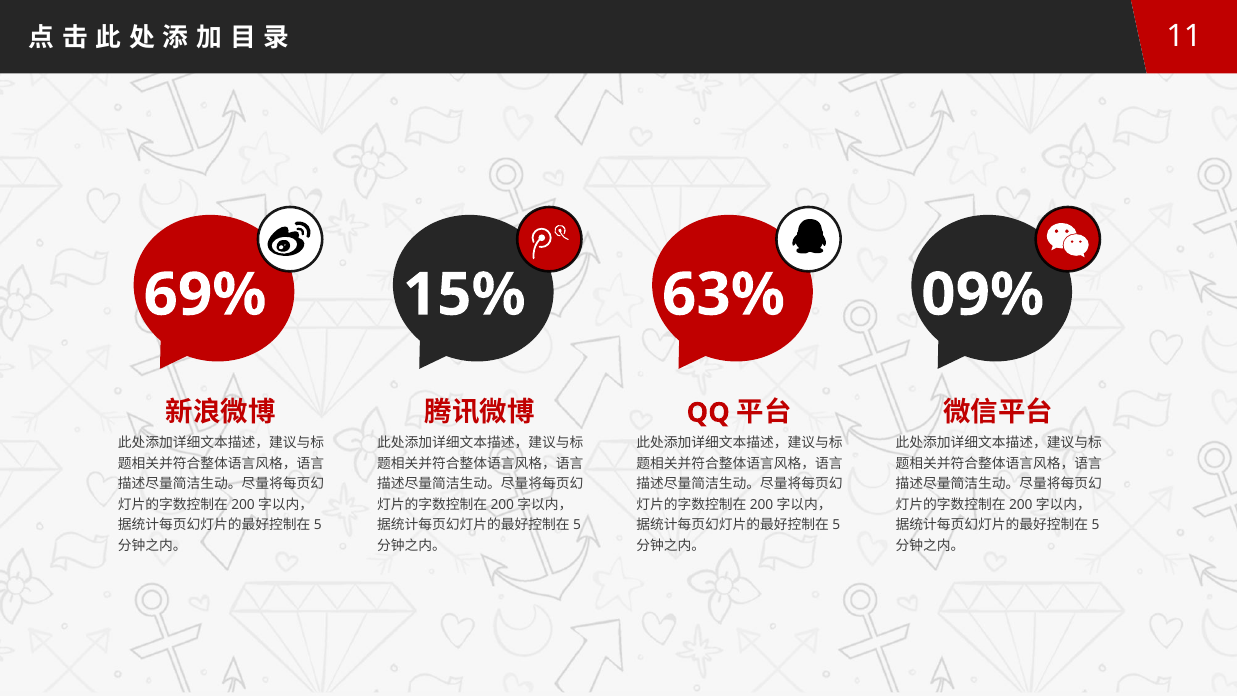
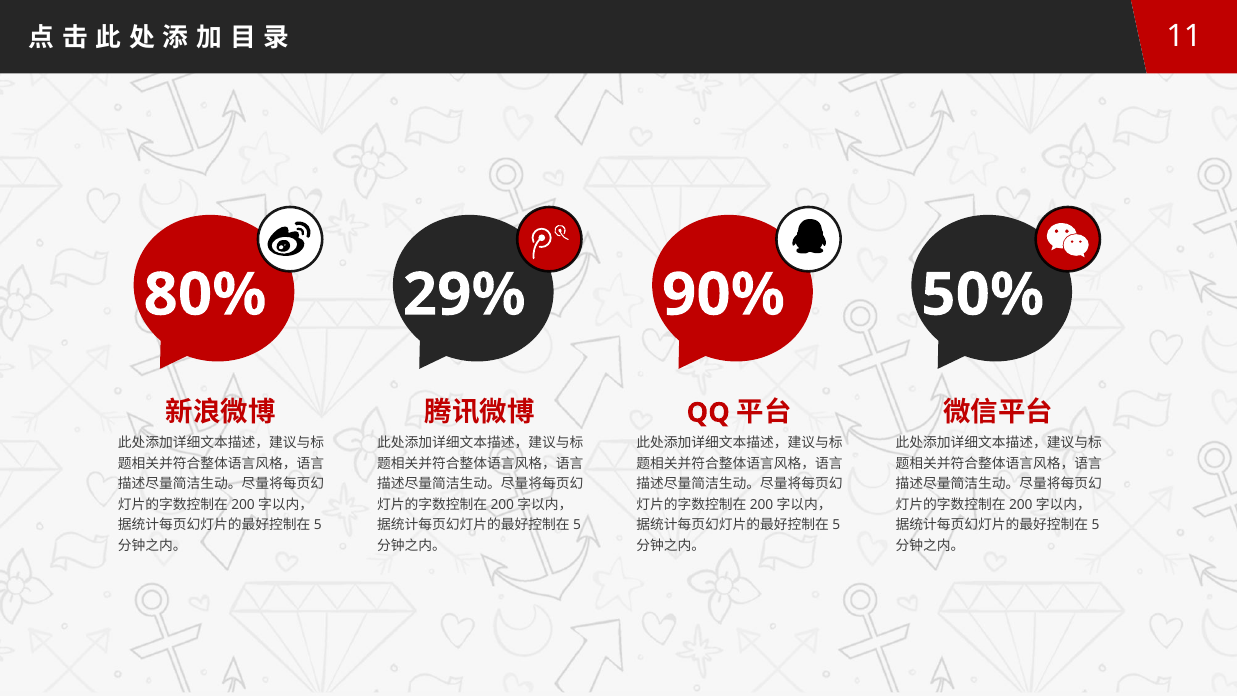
69%: 69% -> 80%
15%: 15% -> 29%
63%: 63% -> 90%
09%: 09% -> 50%
